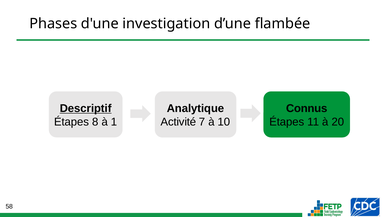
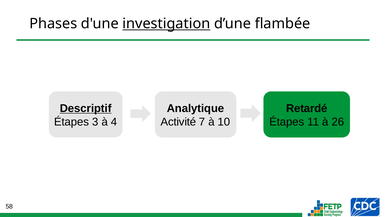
investigation underline: none -> present
Connus: Connus -> Retardé
8: 8 -> 3
1: 1 -> 4
20: 20 -> 26
